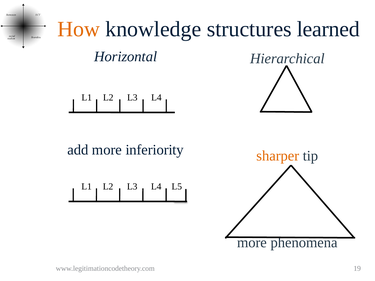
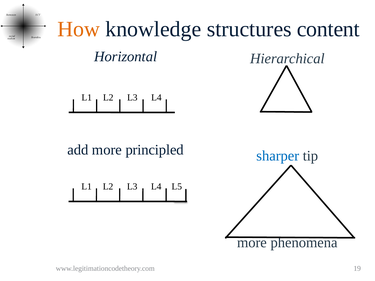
learned: learned -> content
inferiority: inferiority -> principled
sharper colour: orange -> blue
